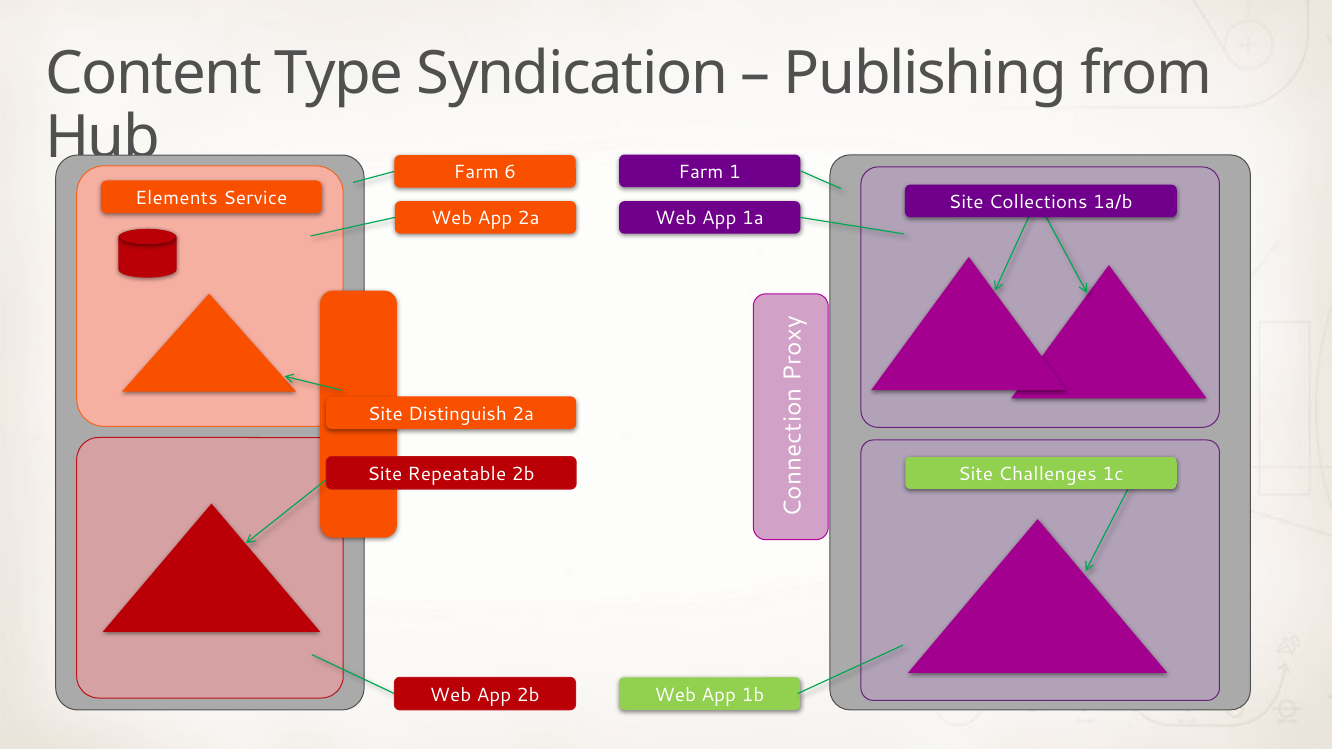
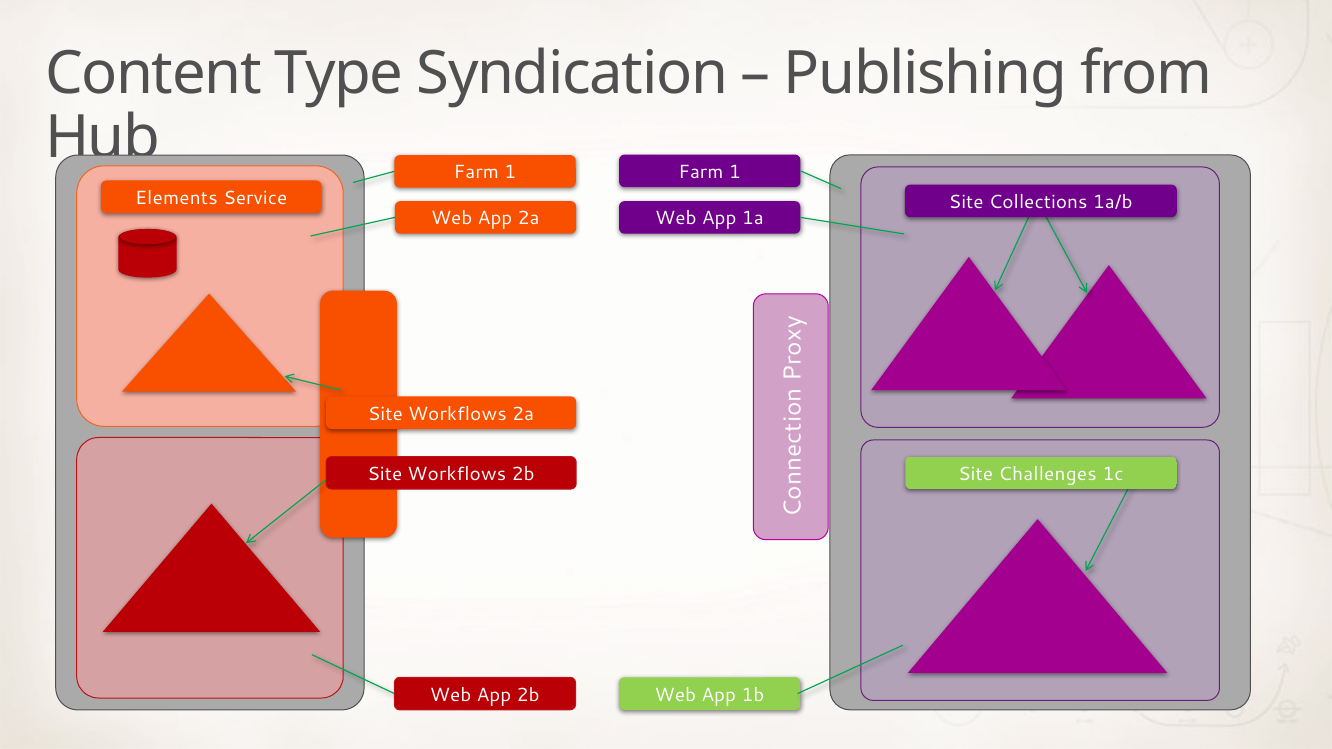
6 at (510, 173): 6 -> 1
Distinguish at (457, 414): Distinguish -> Workflows
Repeatable at (457, 474): Repeatable -> Workflows
